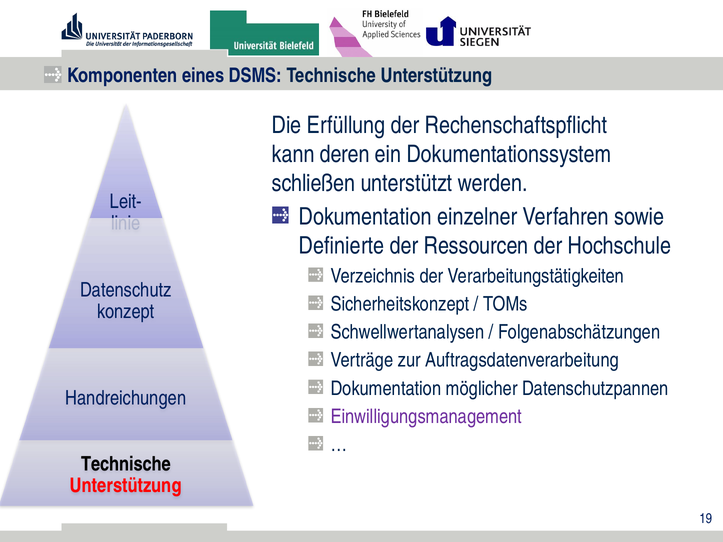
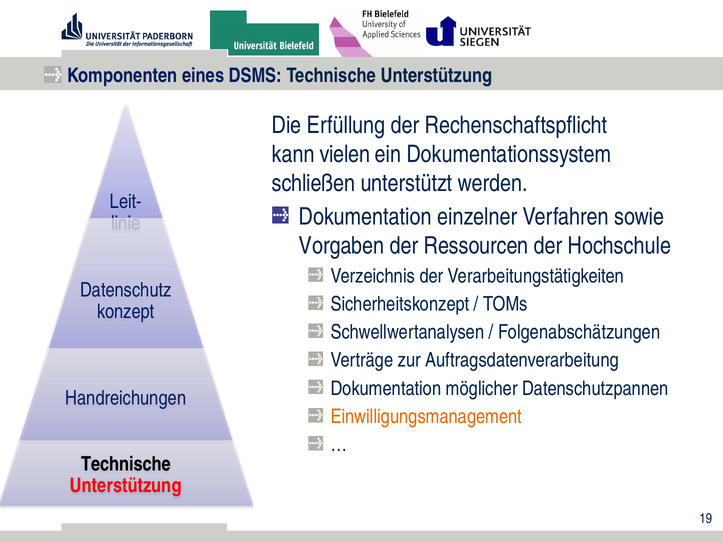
deren: deren -> vielen
Definierte: Definierte -> Vorgaben
Einwilligungsmanagement colour: purple -> orange
